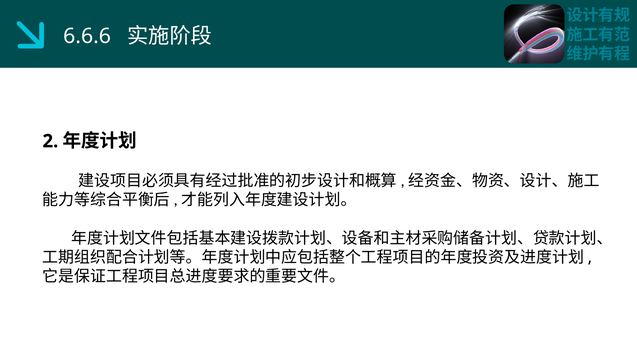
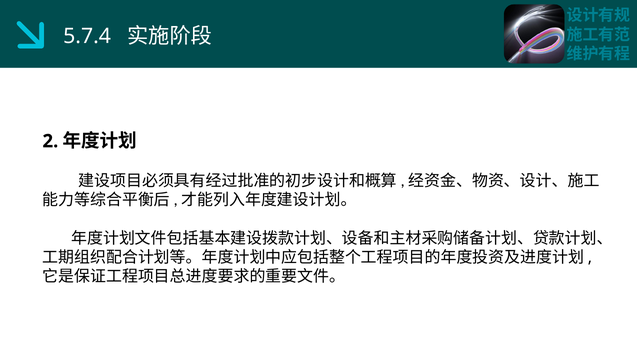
6.6.6: 6.6.6 -> 5.7.4
